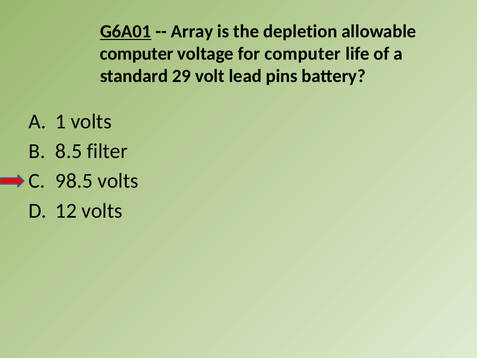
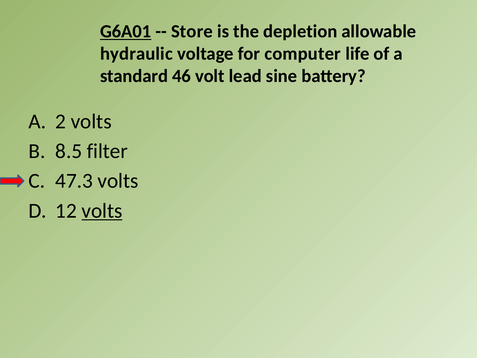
Array: Array -> Store
computer at (137, 54): computer -> hydraulic
29: 29 -> 46
pins: pins -> sine
1: 1 -> 2
98.5: 98.5 -> 47.3
volts at (102, 211) underline: none -> present
